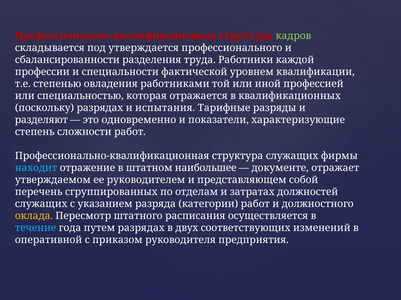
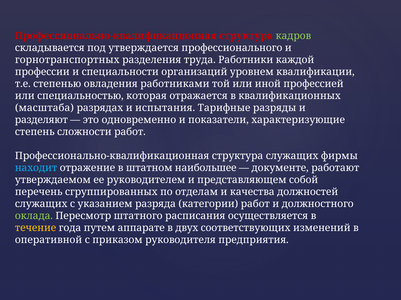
сбалансированности: сбалансированности -> горнотранспортных
фактической: фактической -> организаций
поскольку: поскольку -> масштаба
отражает: отражает -> работают
затратах: затратах -> качества
оклада colour: yellow -> light green
течение colour: light blue -> yellow
путем разрядах: разрядах -> аппарате
